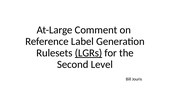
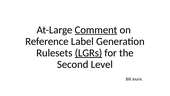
Comment underline: none -> present
